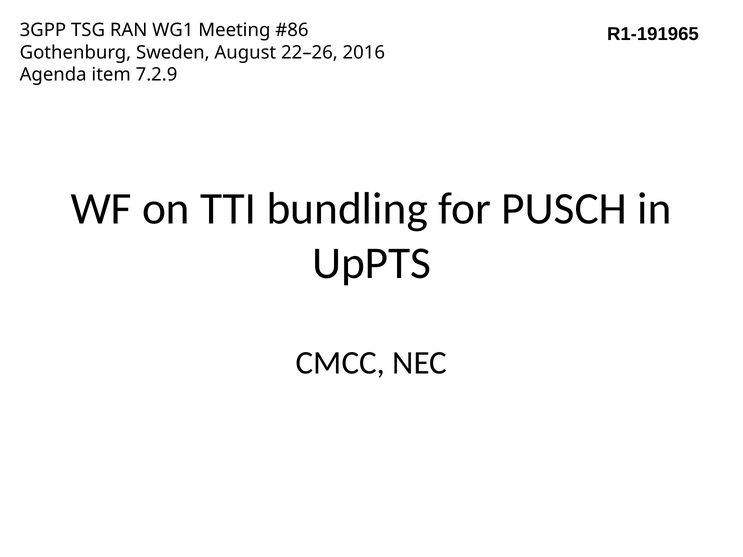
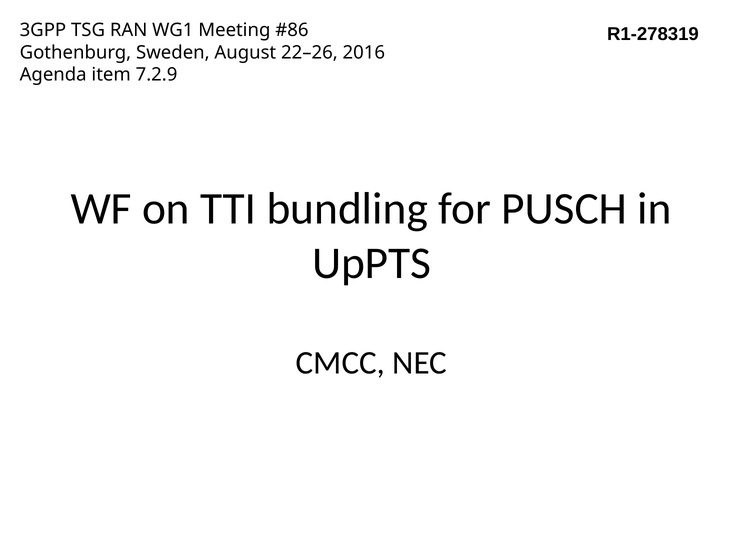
R1-191965: R1-191965 -> R1-278319
